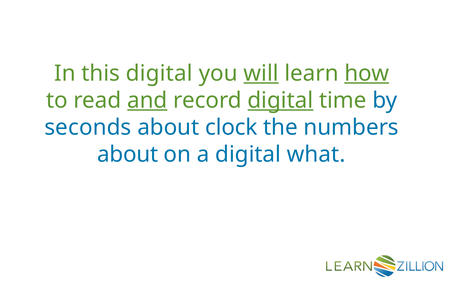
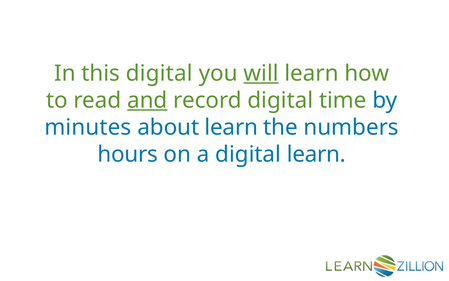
how underline: present -> none
digital at (280, 100) underline: present -> none
seconds: seconds -> minutes
about clock: clock -> learn
about at (128, 154): about -> hours
digital what: what -> learn
